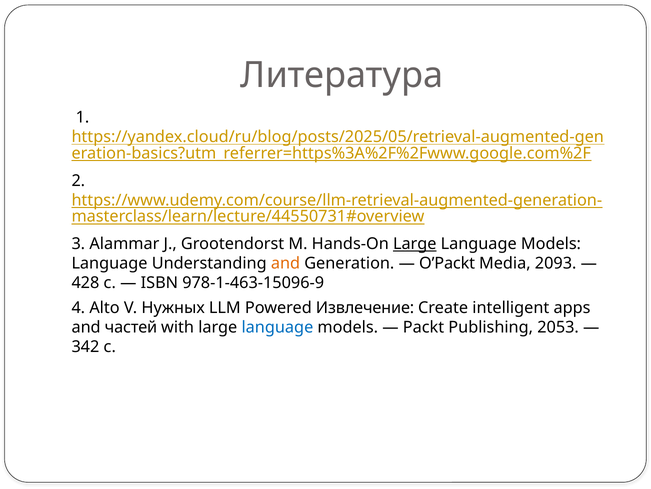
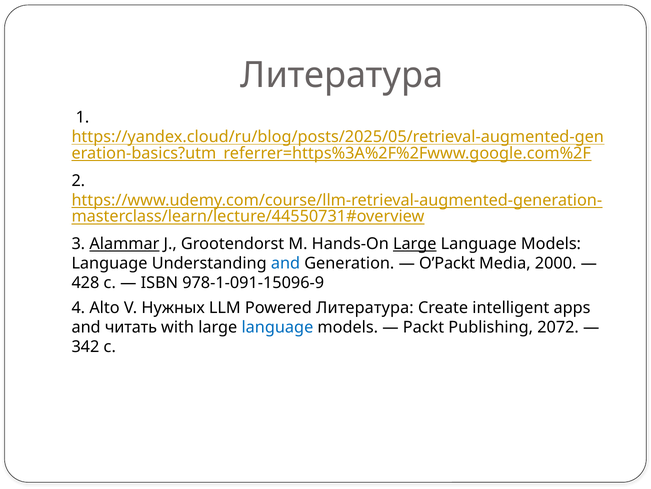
Alammar underline: none -> present
and at (285, 263) colour: orange -> blue
2093: 2093 -> 2000
978-1-463-15096-9: 978-1-463-15096-9 -> 978-1-091-15096-9
Powered Извлечение: Извлечение -> Литература
частей: частей -> читать
2053: 2053 -> 2072
